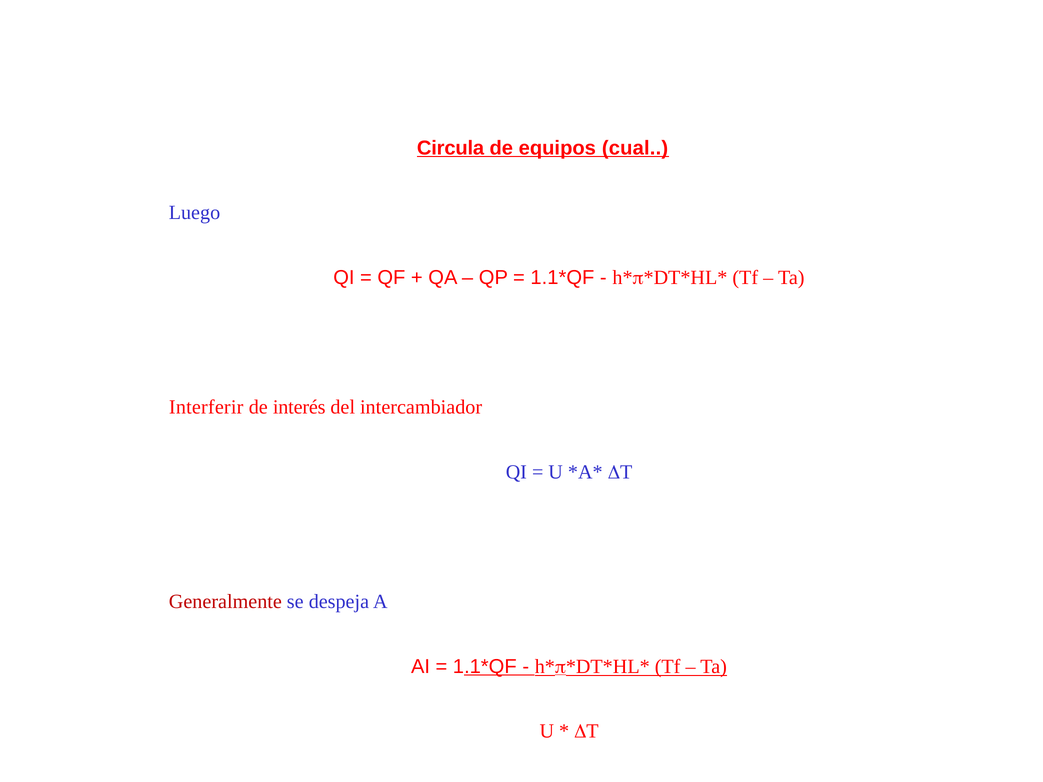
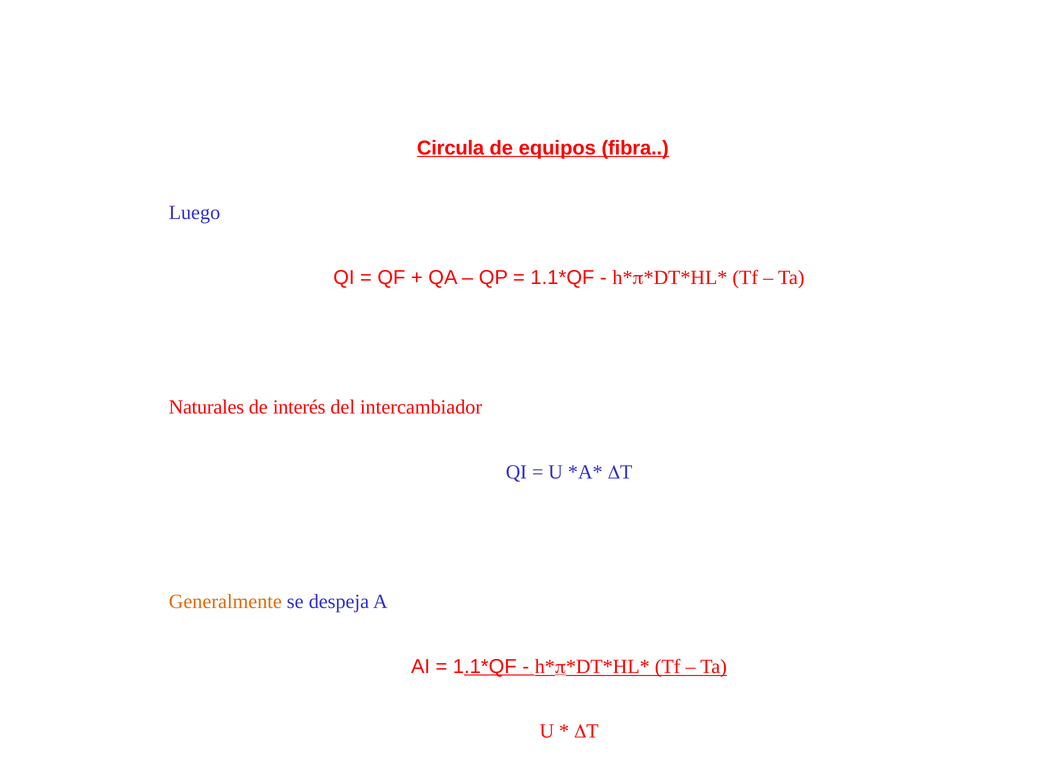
cual: cual -> fibra
Interferir: Interferir -> Naturales
Generalmente colour: red -> orange
